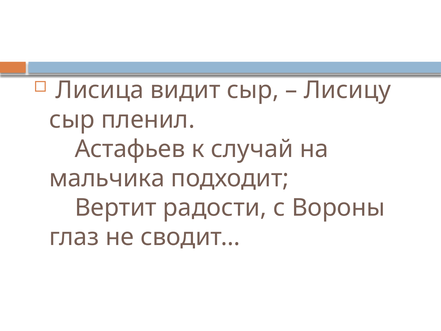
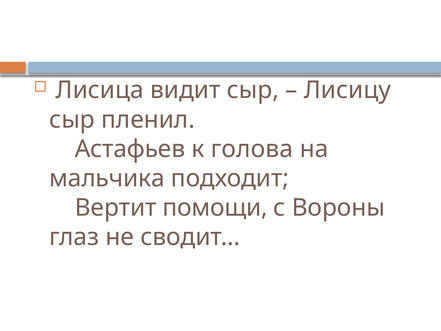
случай: случай -> голова
радости: радости -> помощи
